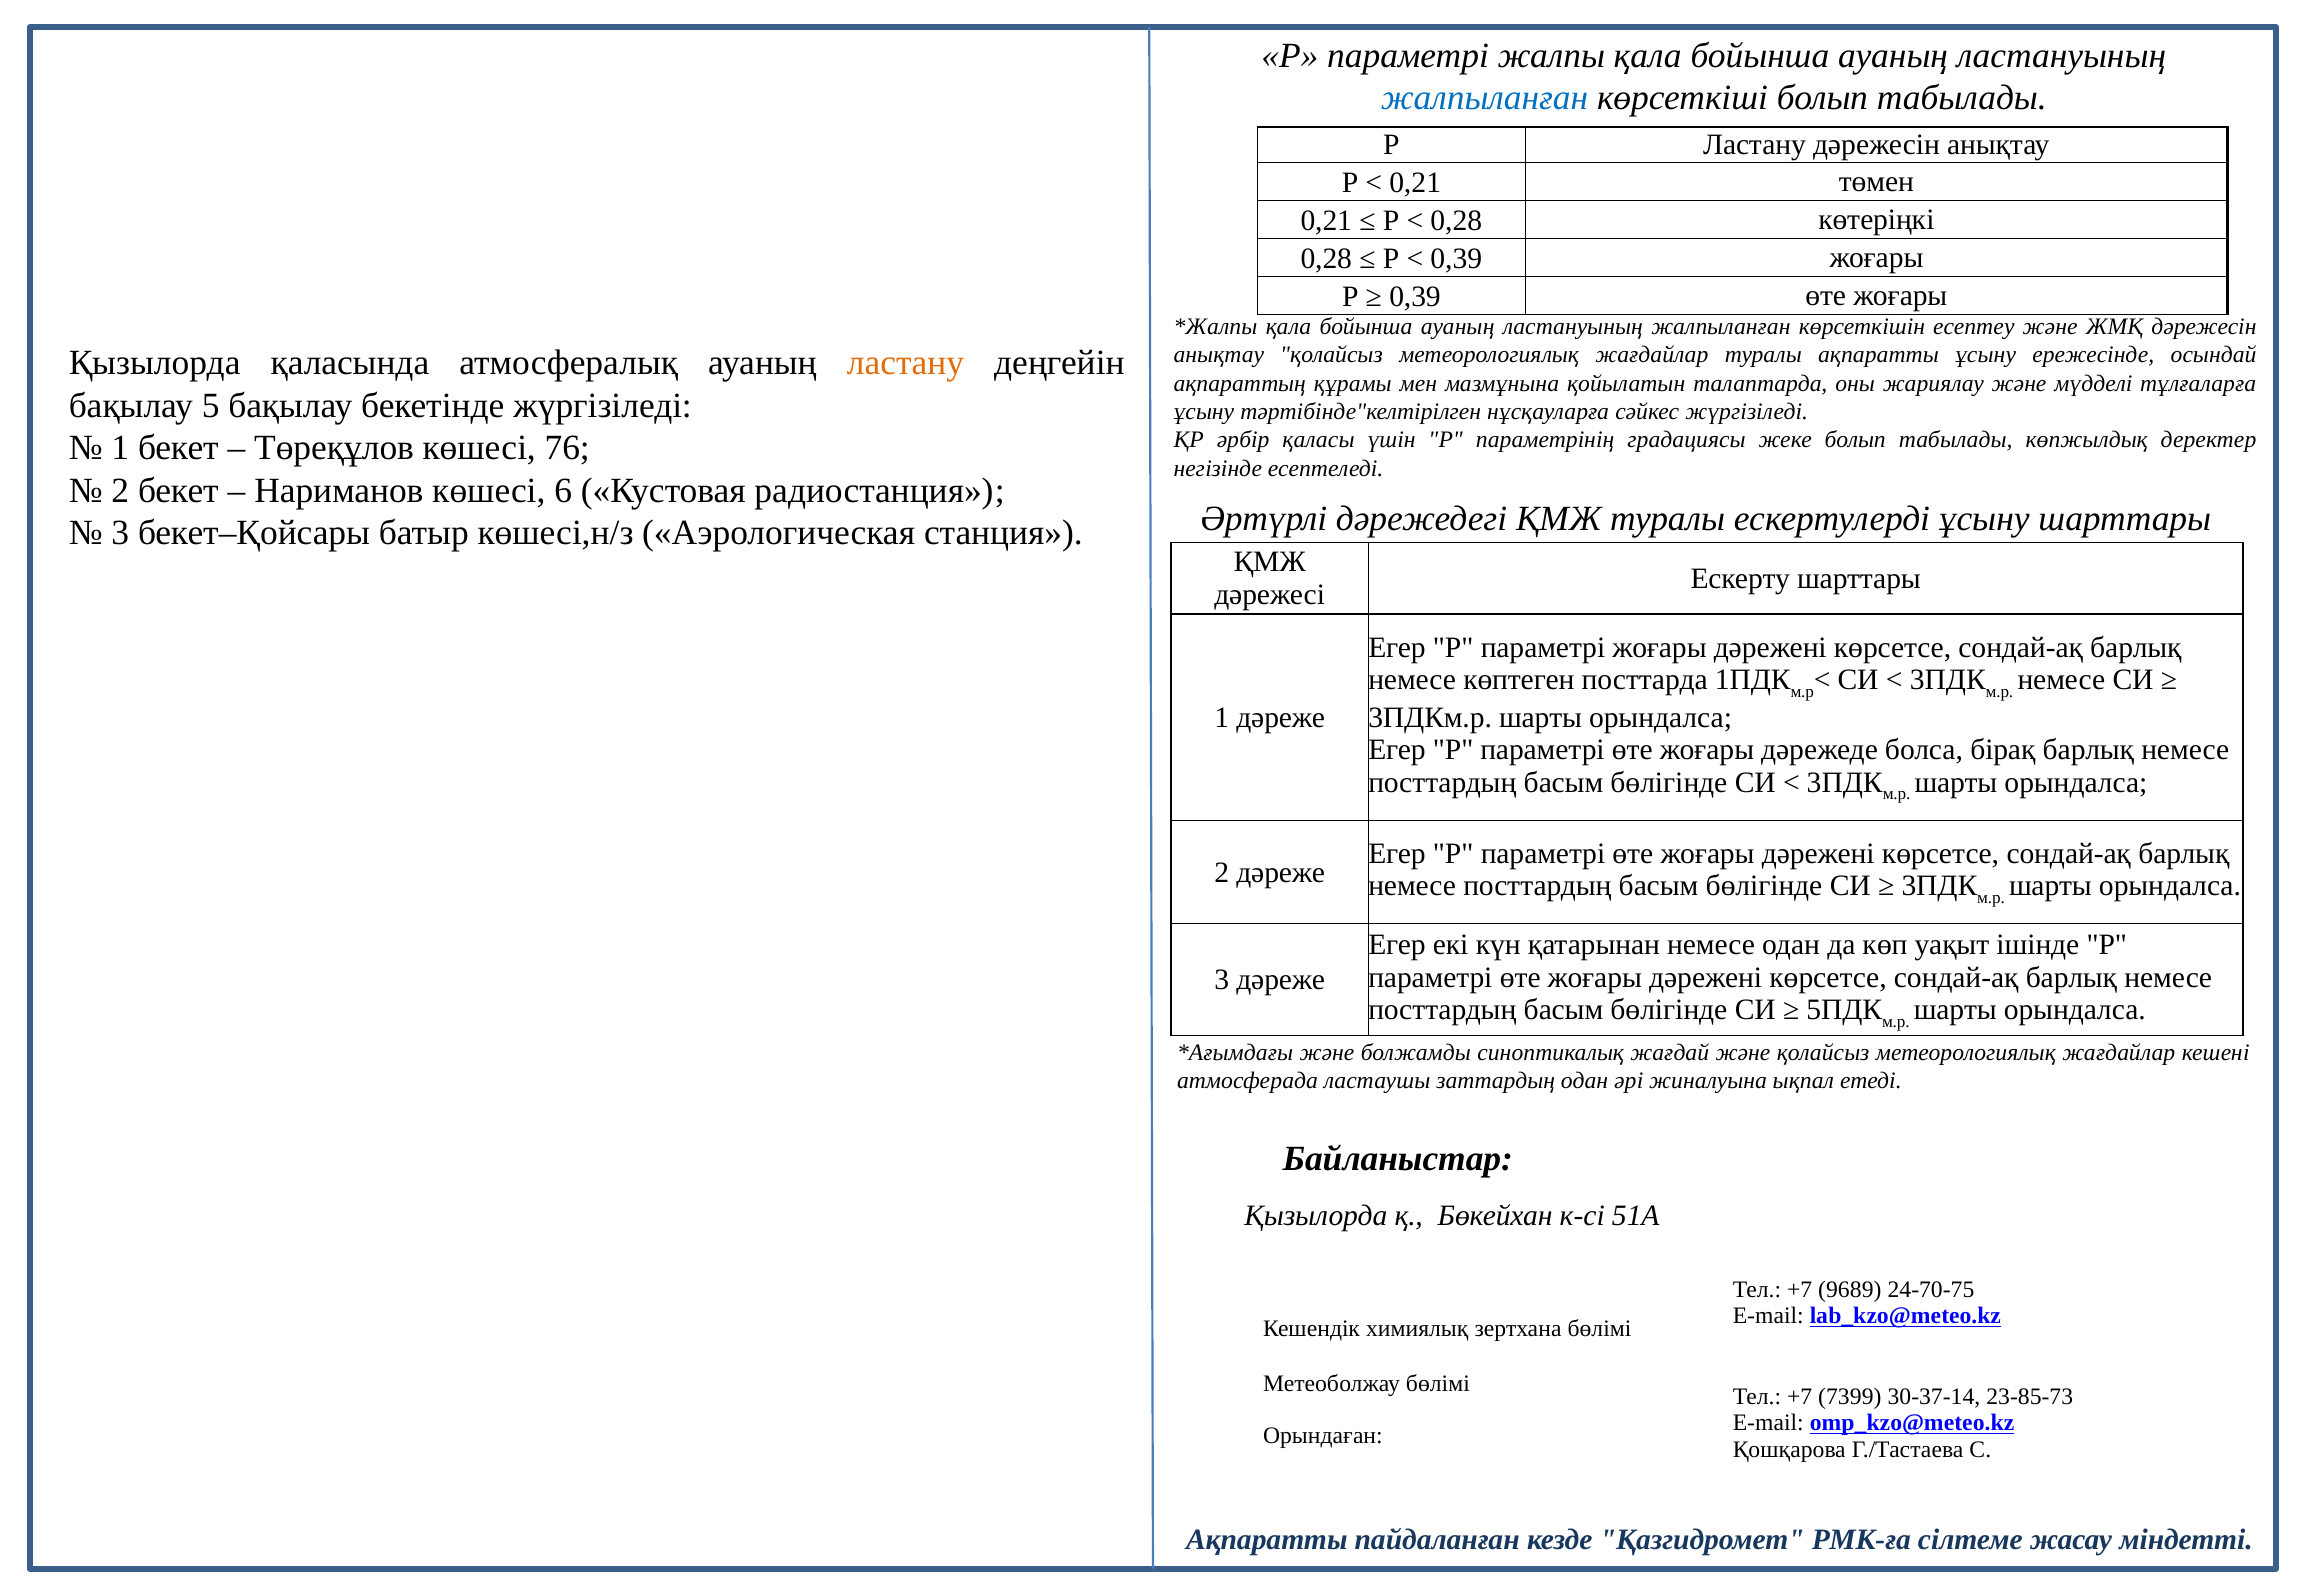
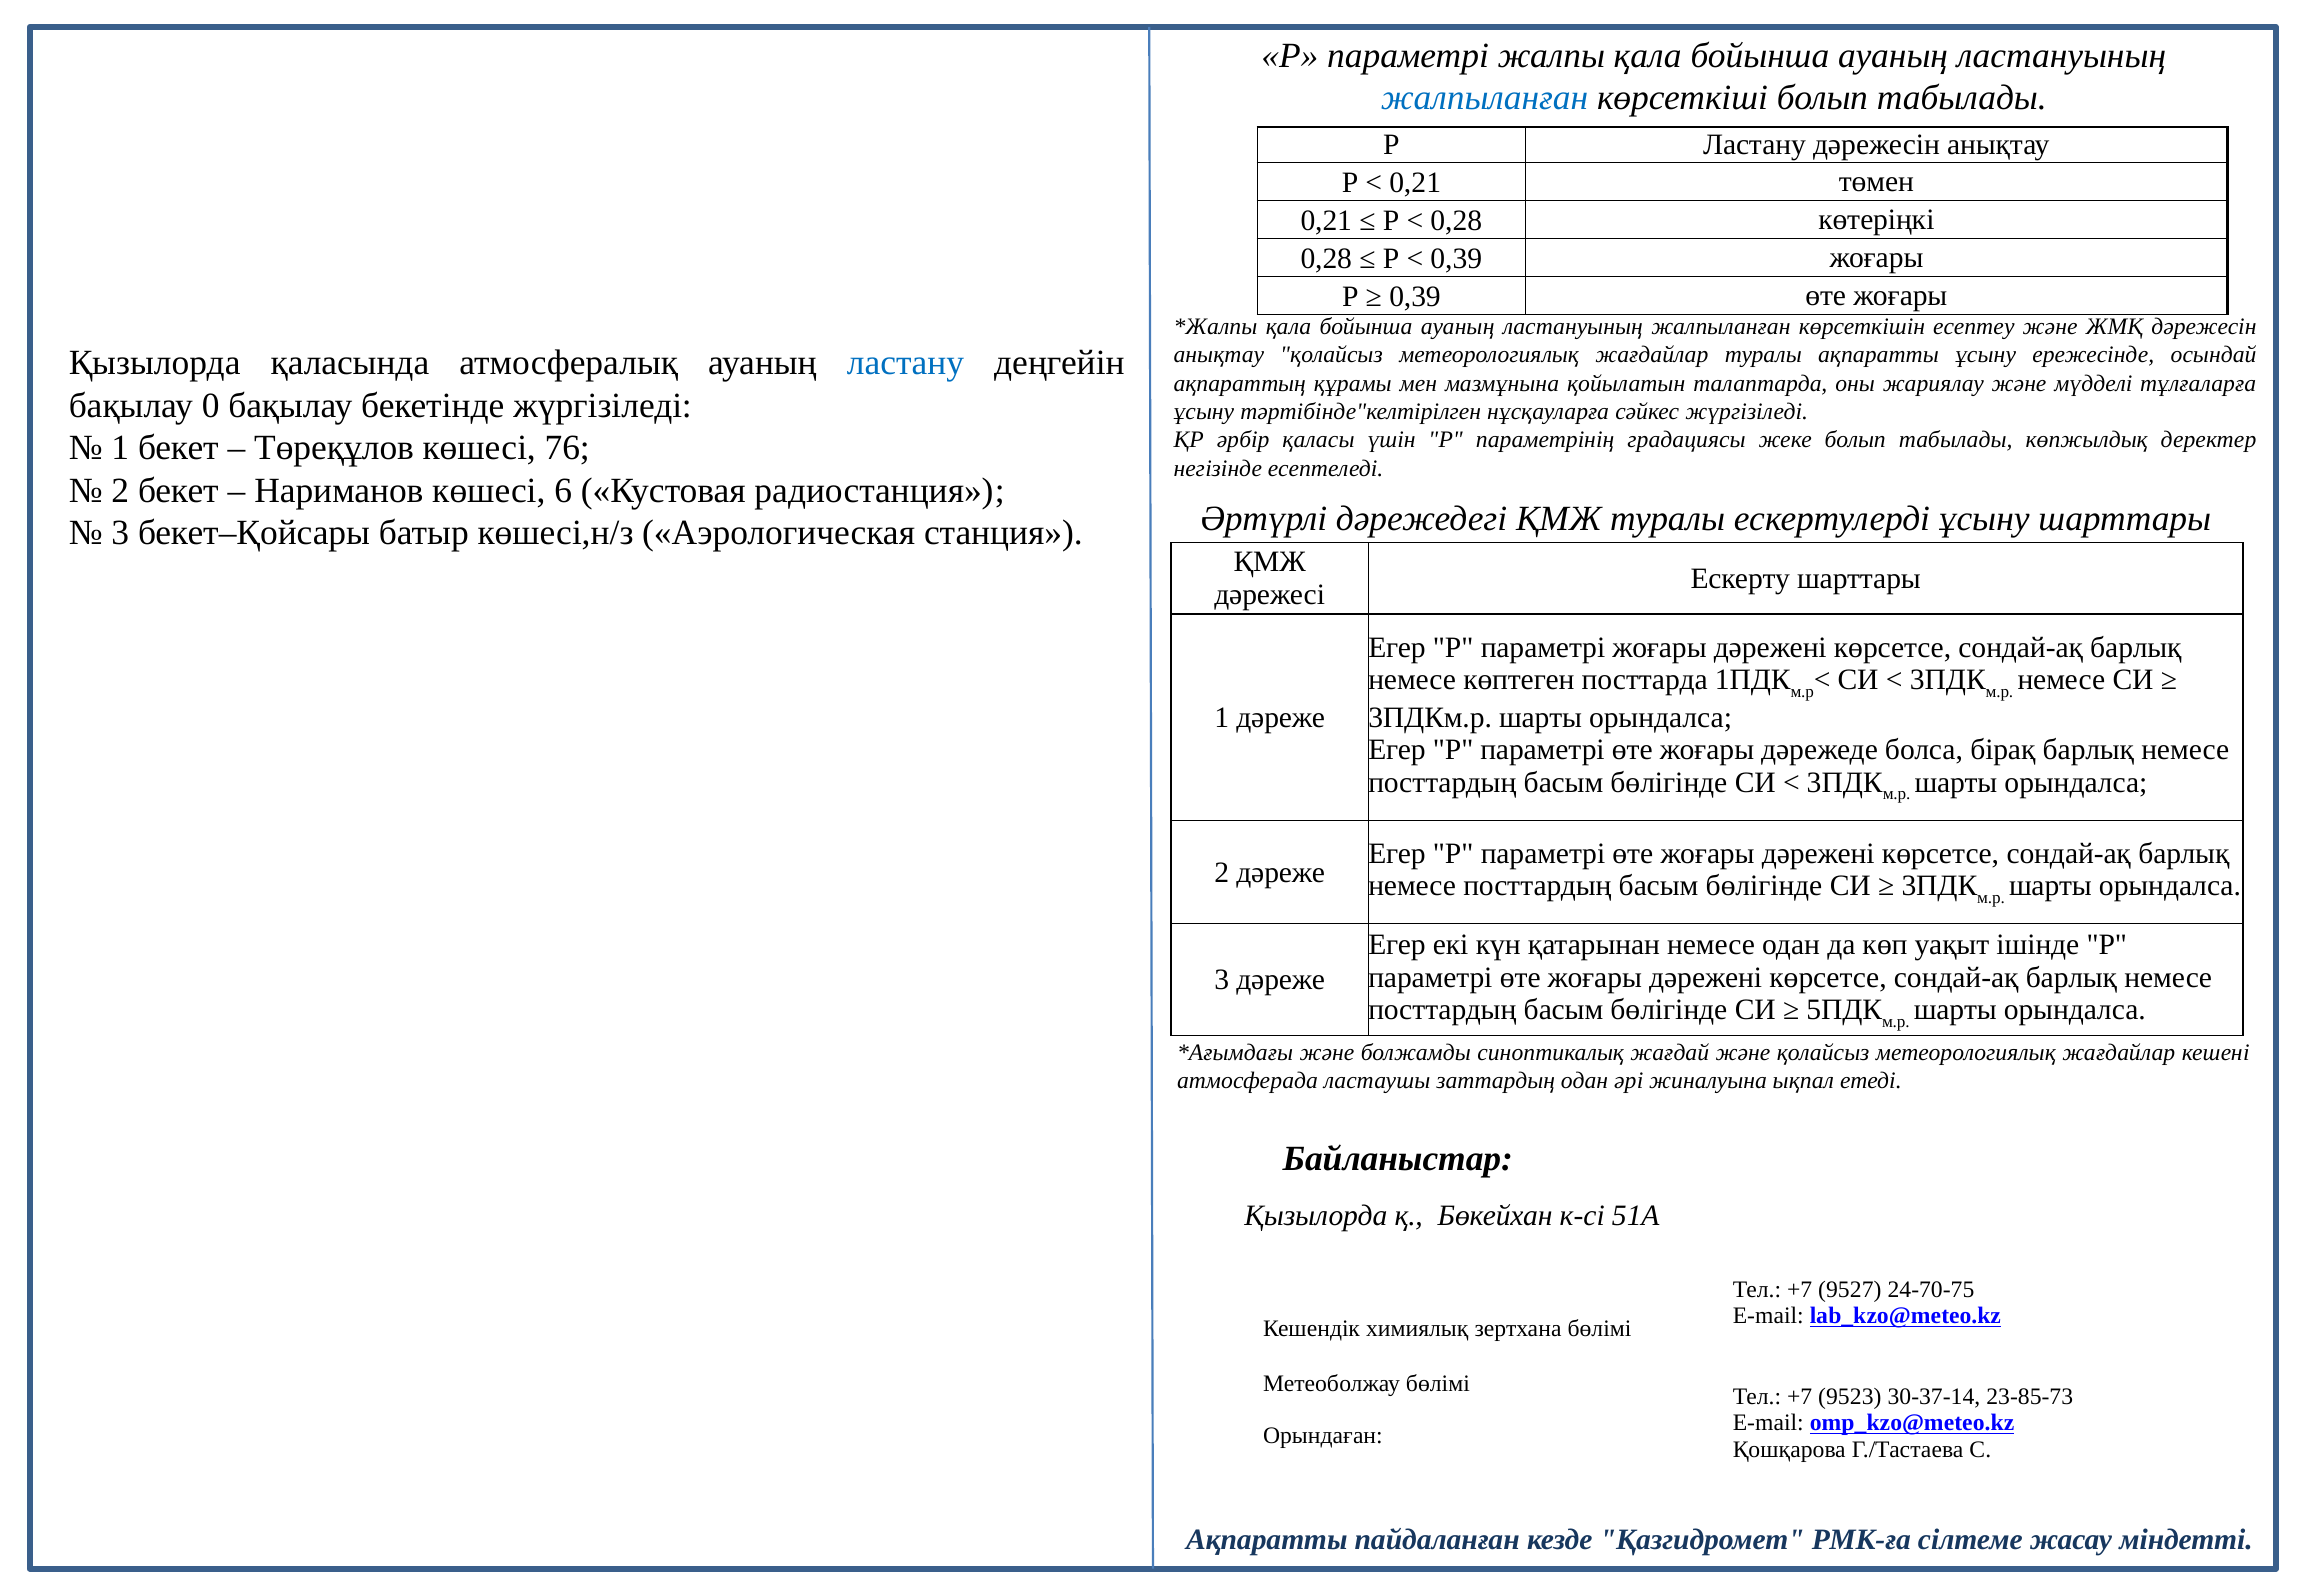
ластану at (905, 363) colour: orange -> blue
5: 5 -> 0
9689: 9689 -> 9527
7399: 7399 -> 9523
